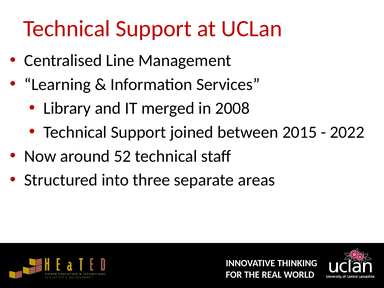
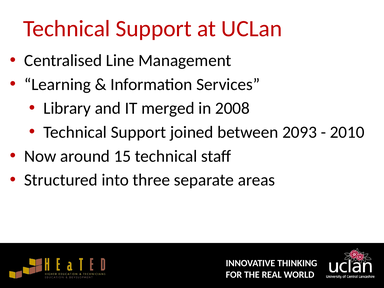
2015: 2015 -> 2093
2022: 2022 -> 2010
52: 52 -> 15
